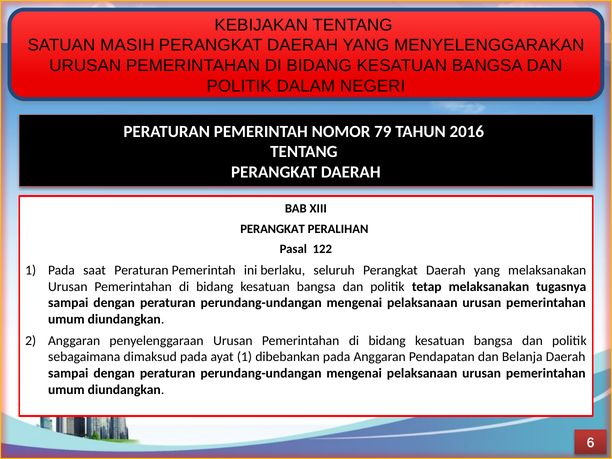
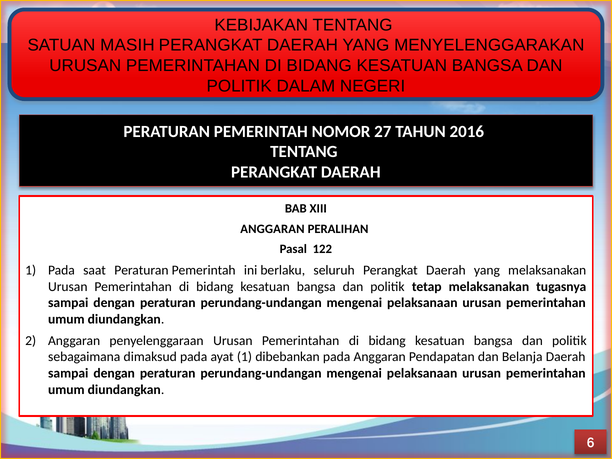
79: 79 -> 27
PERANGKAT at (273, 229): PERANGKAT -> ANGGARAN
